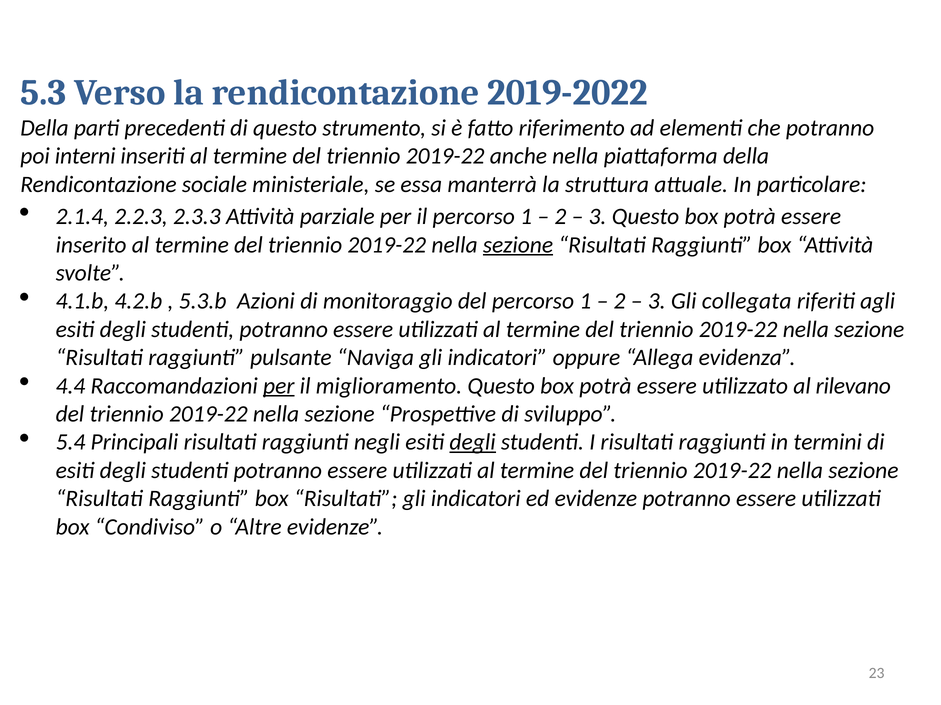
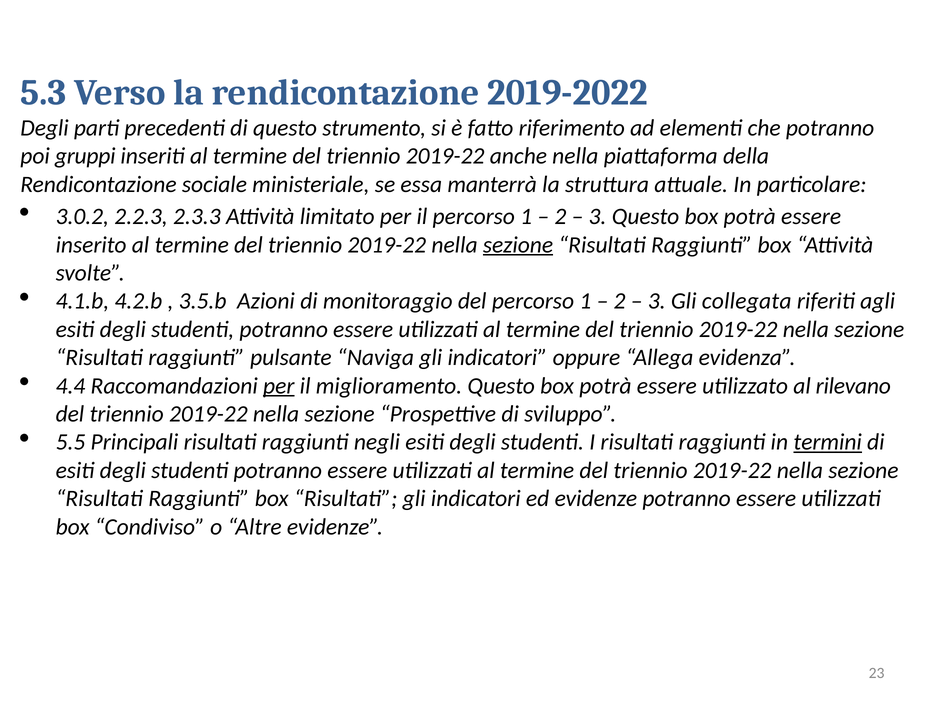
Della at (45, 128): Della -> Degli
interni: interni -> gruppi
2.1.4: 2.1.4 -> 3.0.2
parziale: parziale -> limitato
5.3.b: 5.3.b -> 3.5.b
5.4: 5.4 -> 5.5
degli at (473, 443) underline: present -> none
termini underline: none -> present
